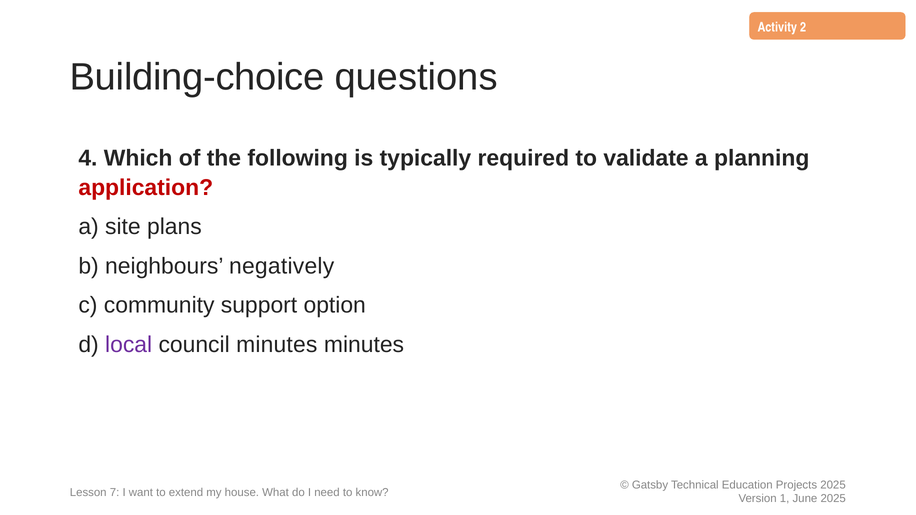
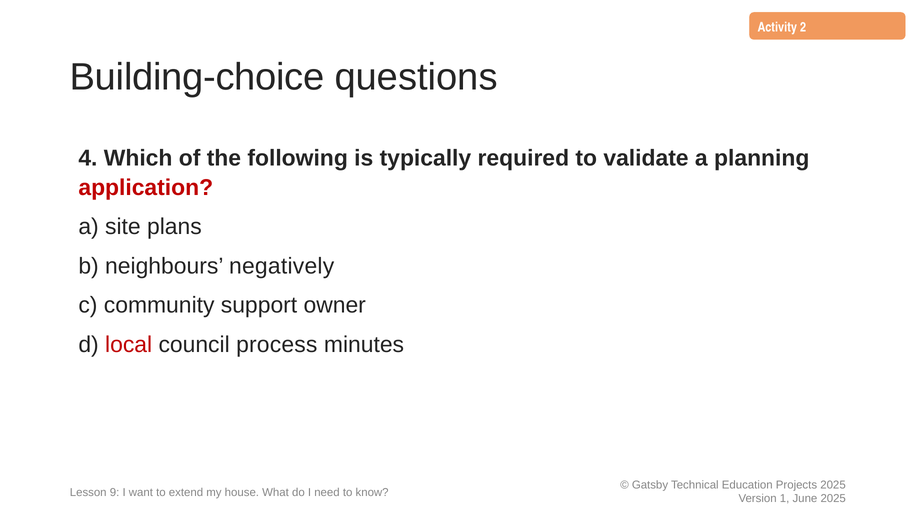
option: option -> owner
local colour: purple -> red
council minutes: minutes -> process
7: 7 -> 9
